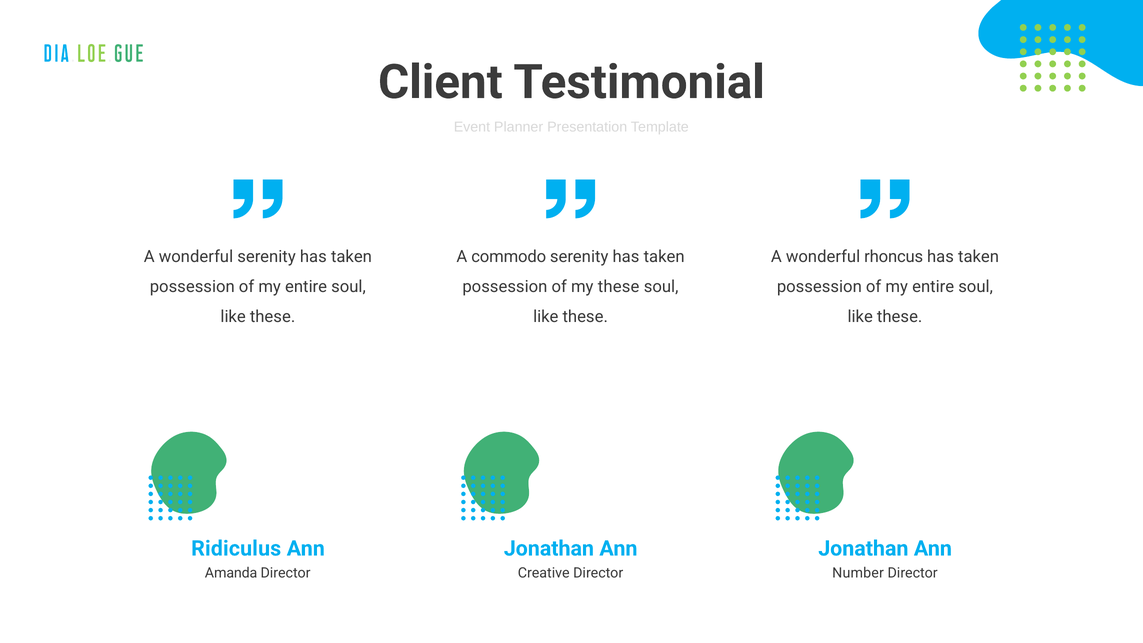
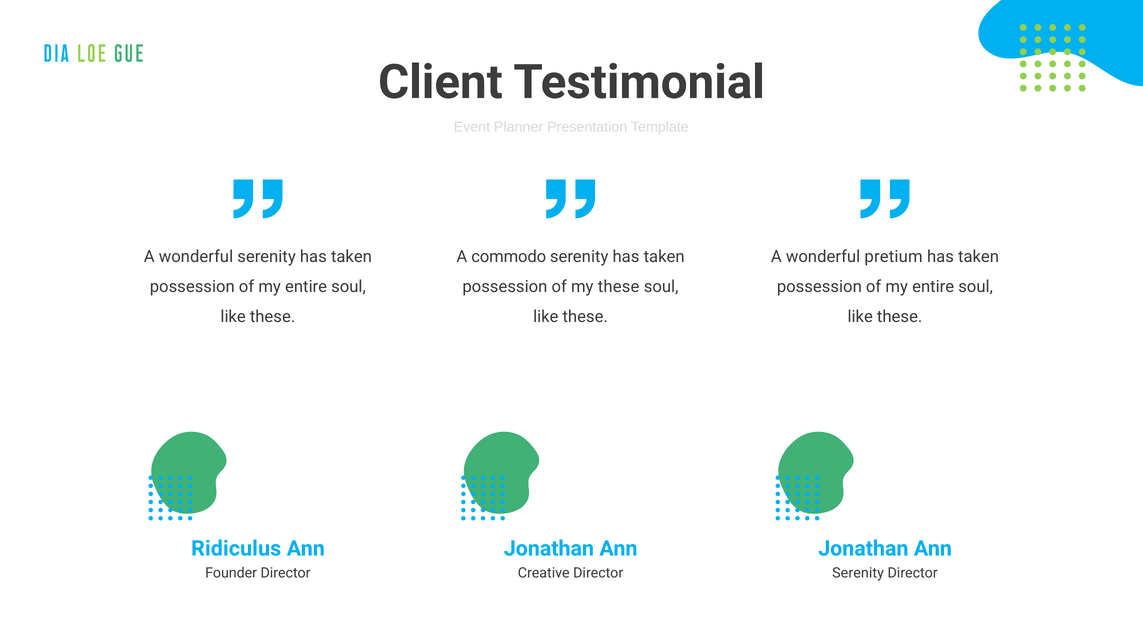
rhoncus: rhoncus -> pretium
Amanda: Amanda -> Founder
Number at (858, 573): Number -> Serenity
